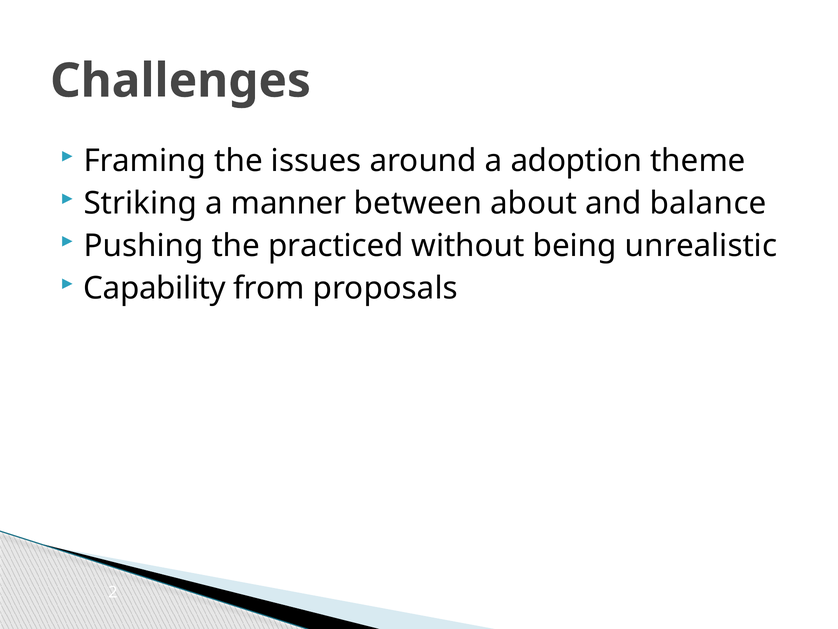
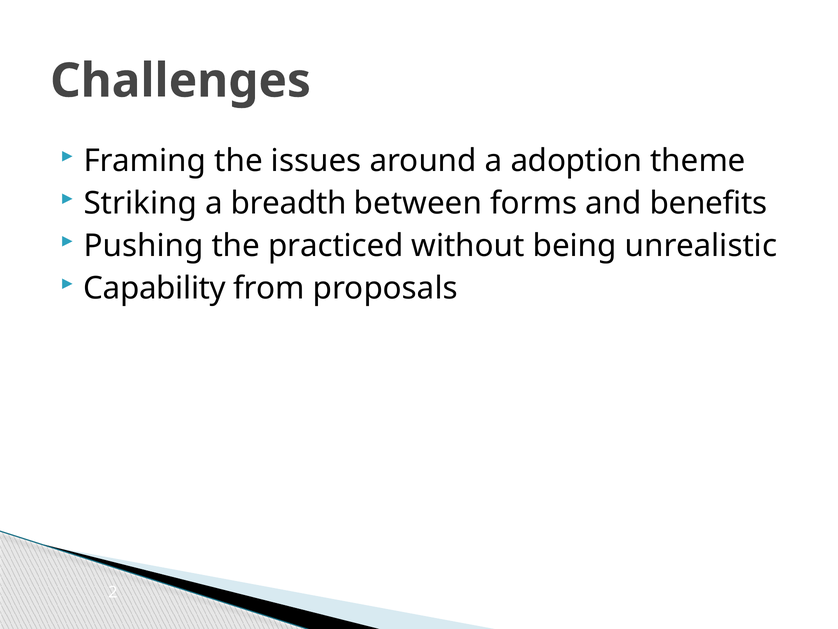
manner: manner -> breadth
about: about -> forms
balance: balance -> benefits
